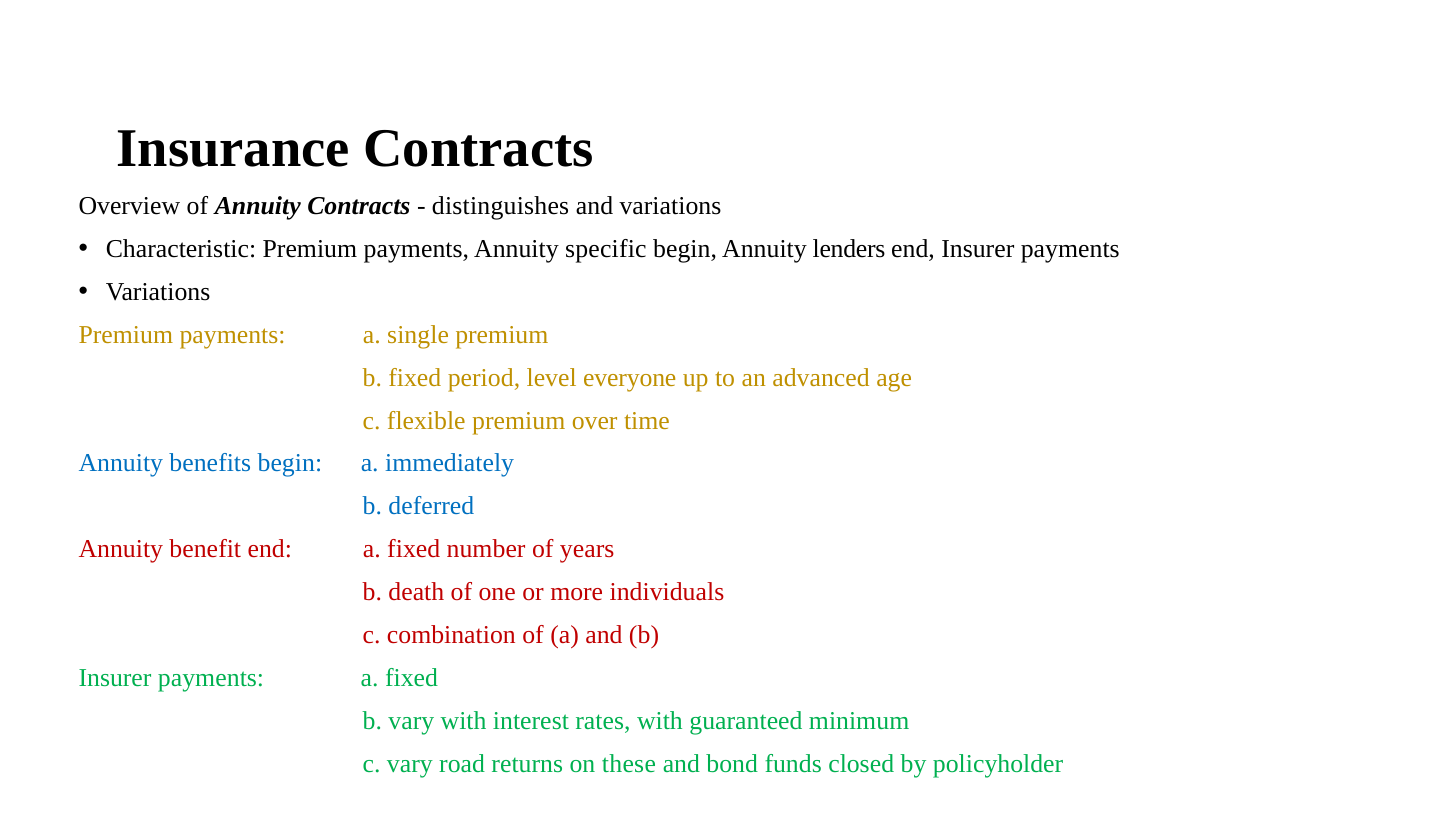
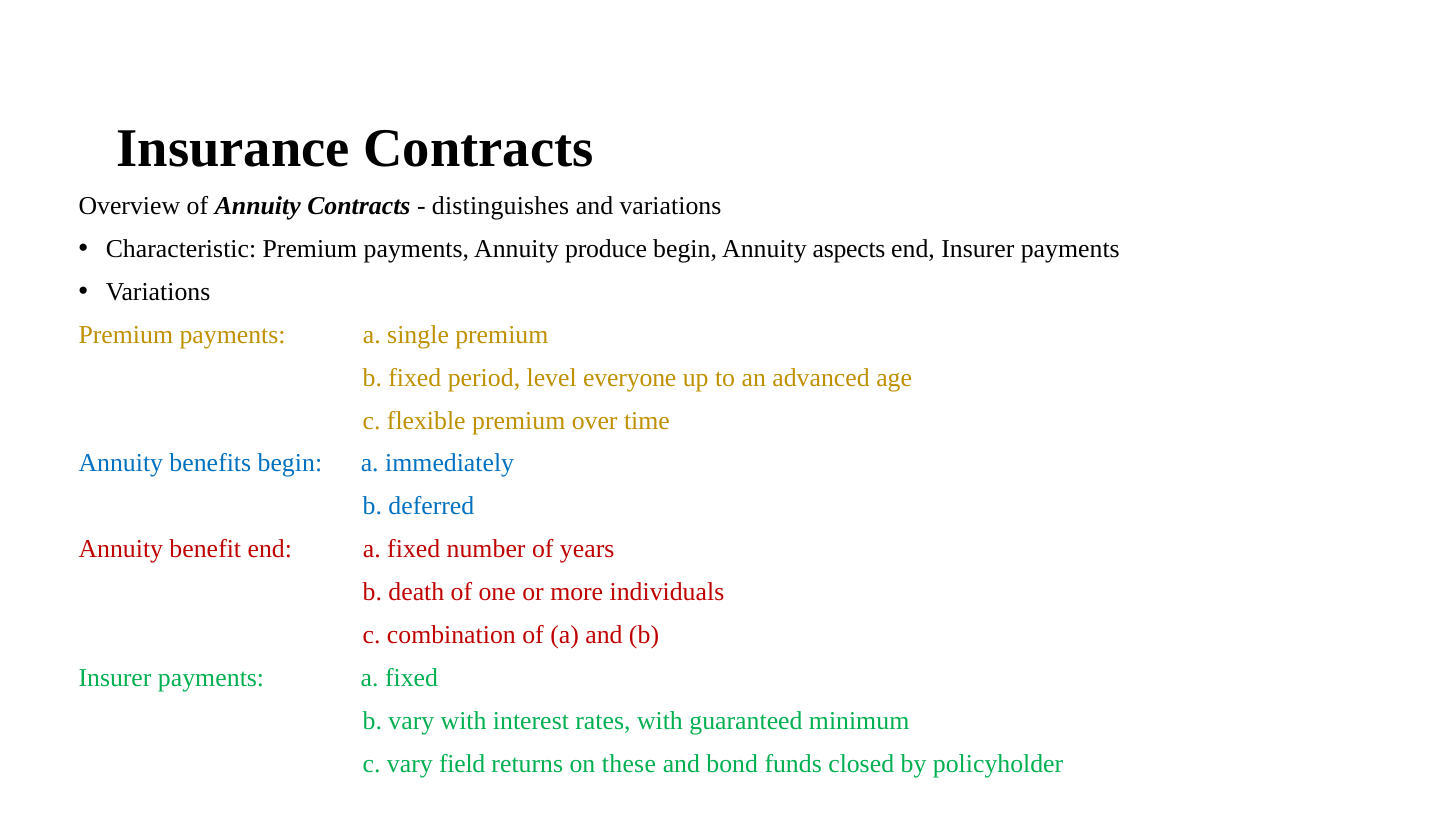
specific: specific -> produce
lenders: lenders -> aspects
road: road -> field
